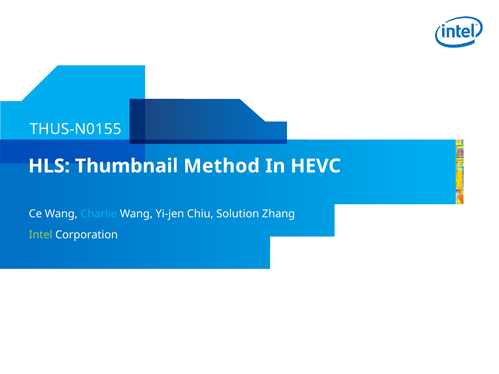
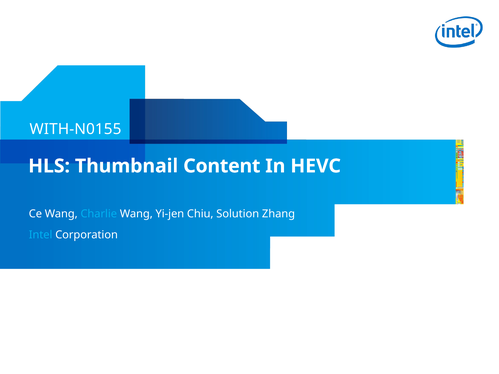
THUS-N0155: THUS-N0155 -> WITH-N0155
Method: Method -> Content
Intel colour: light green -> light blue
